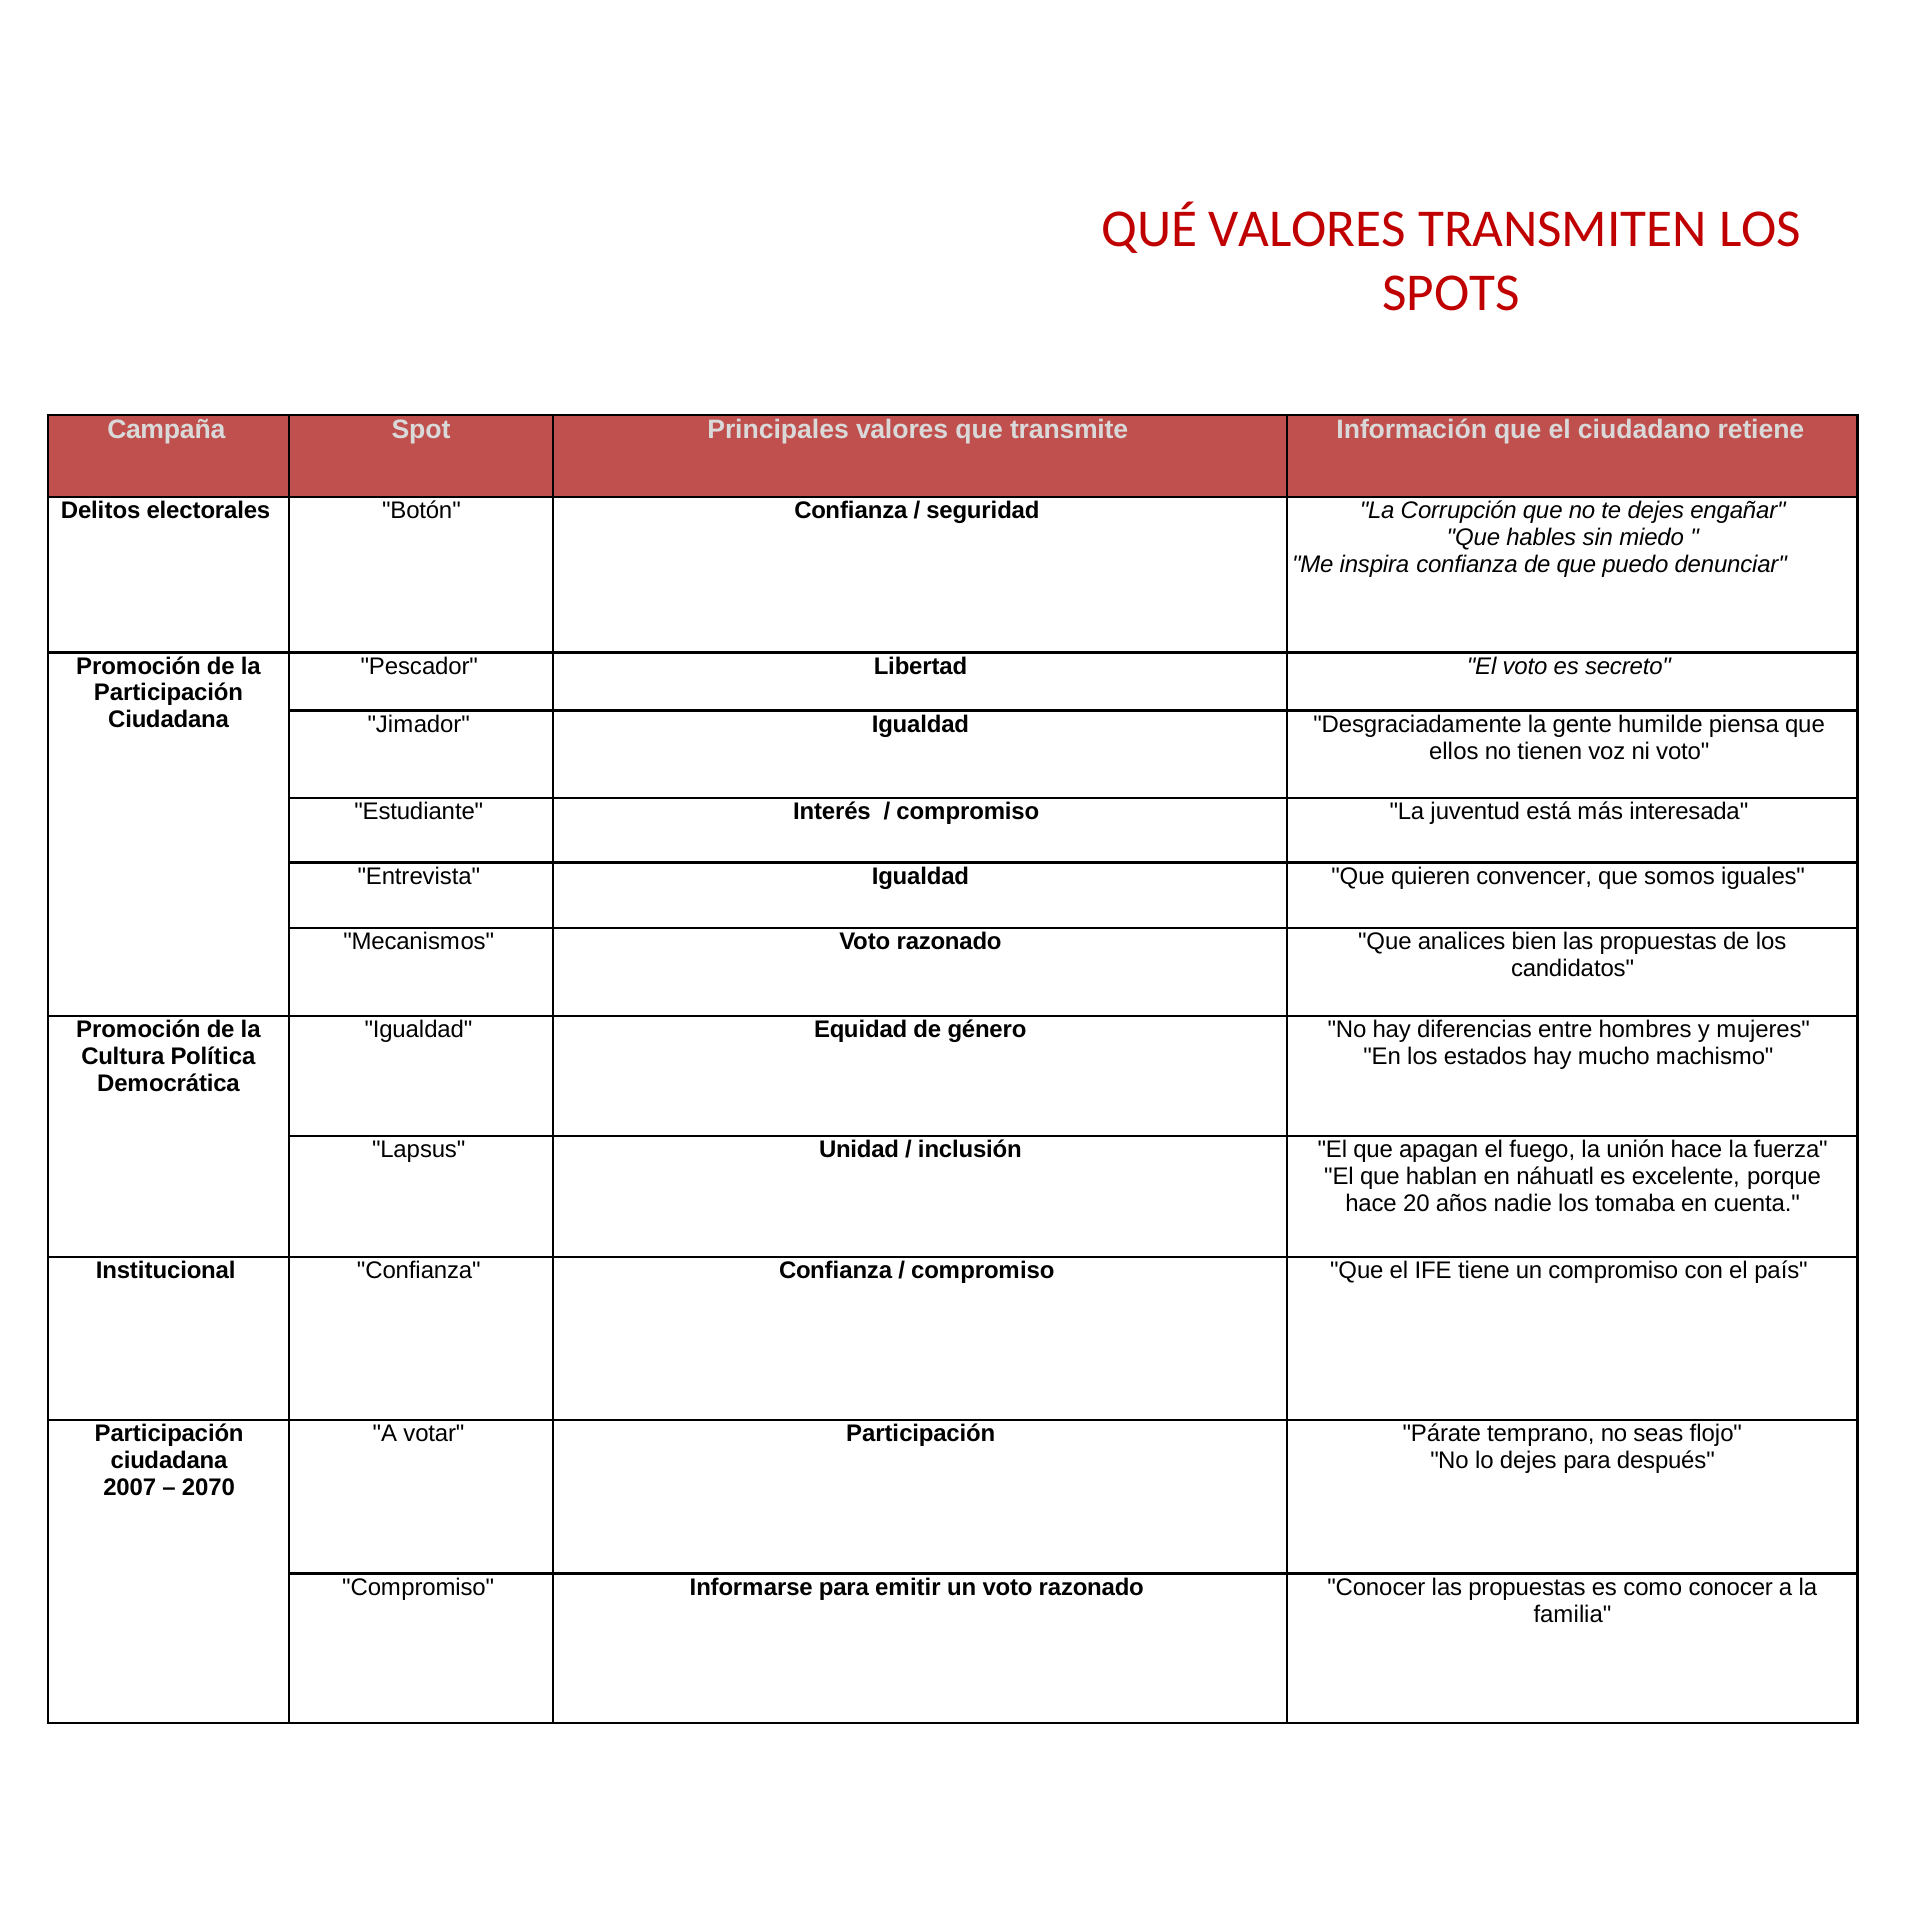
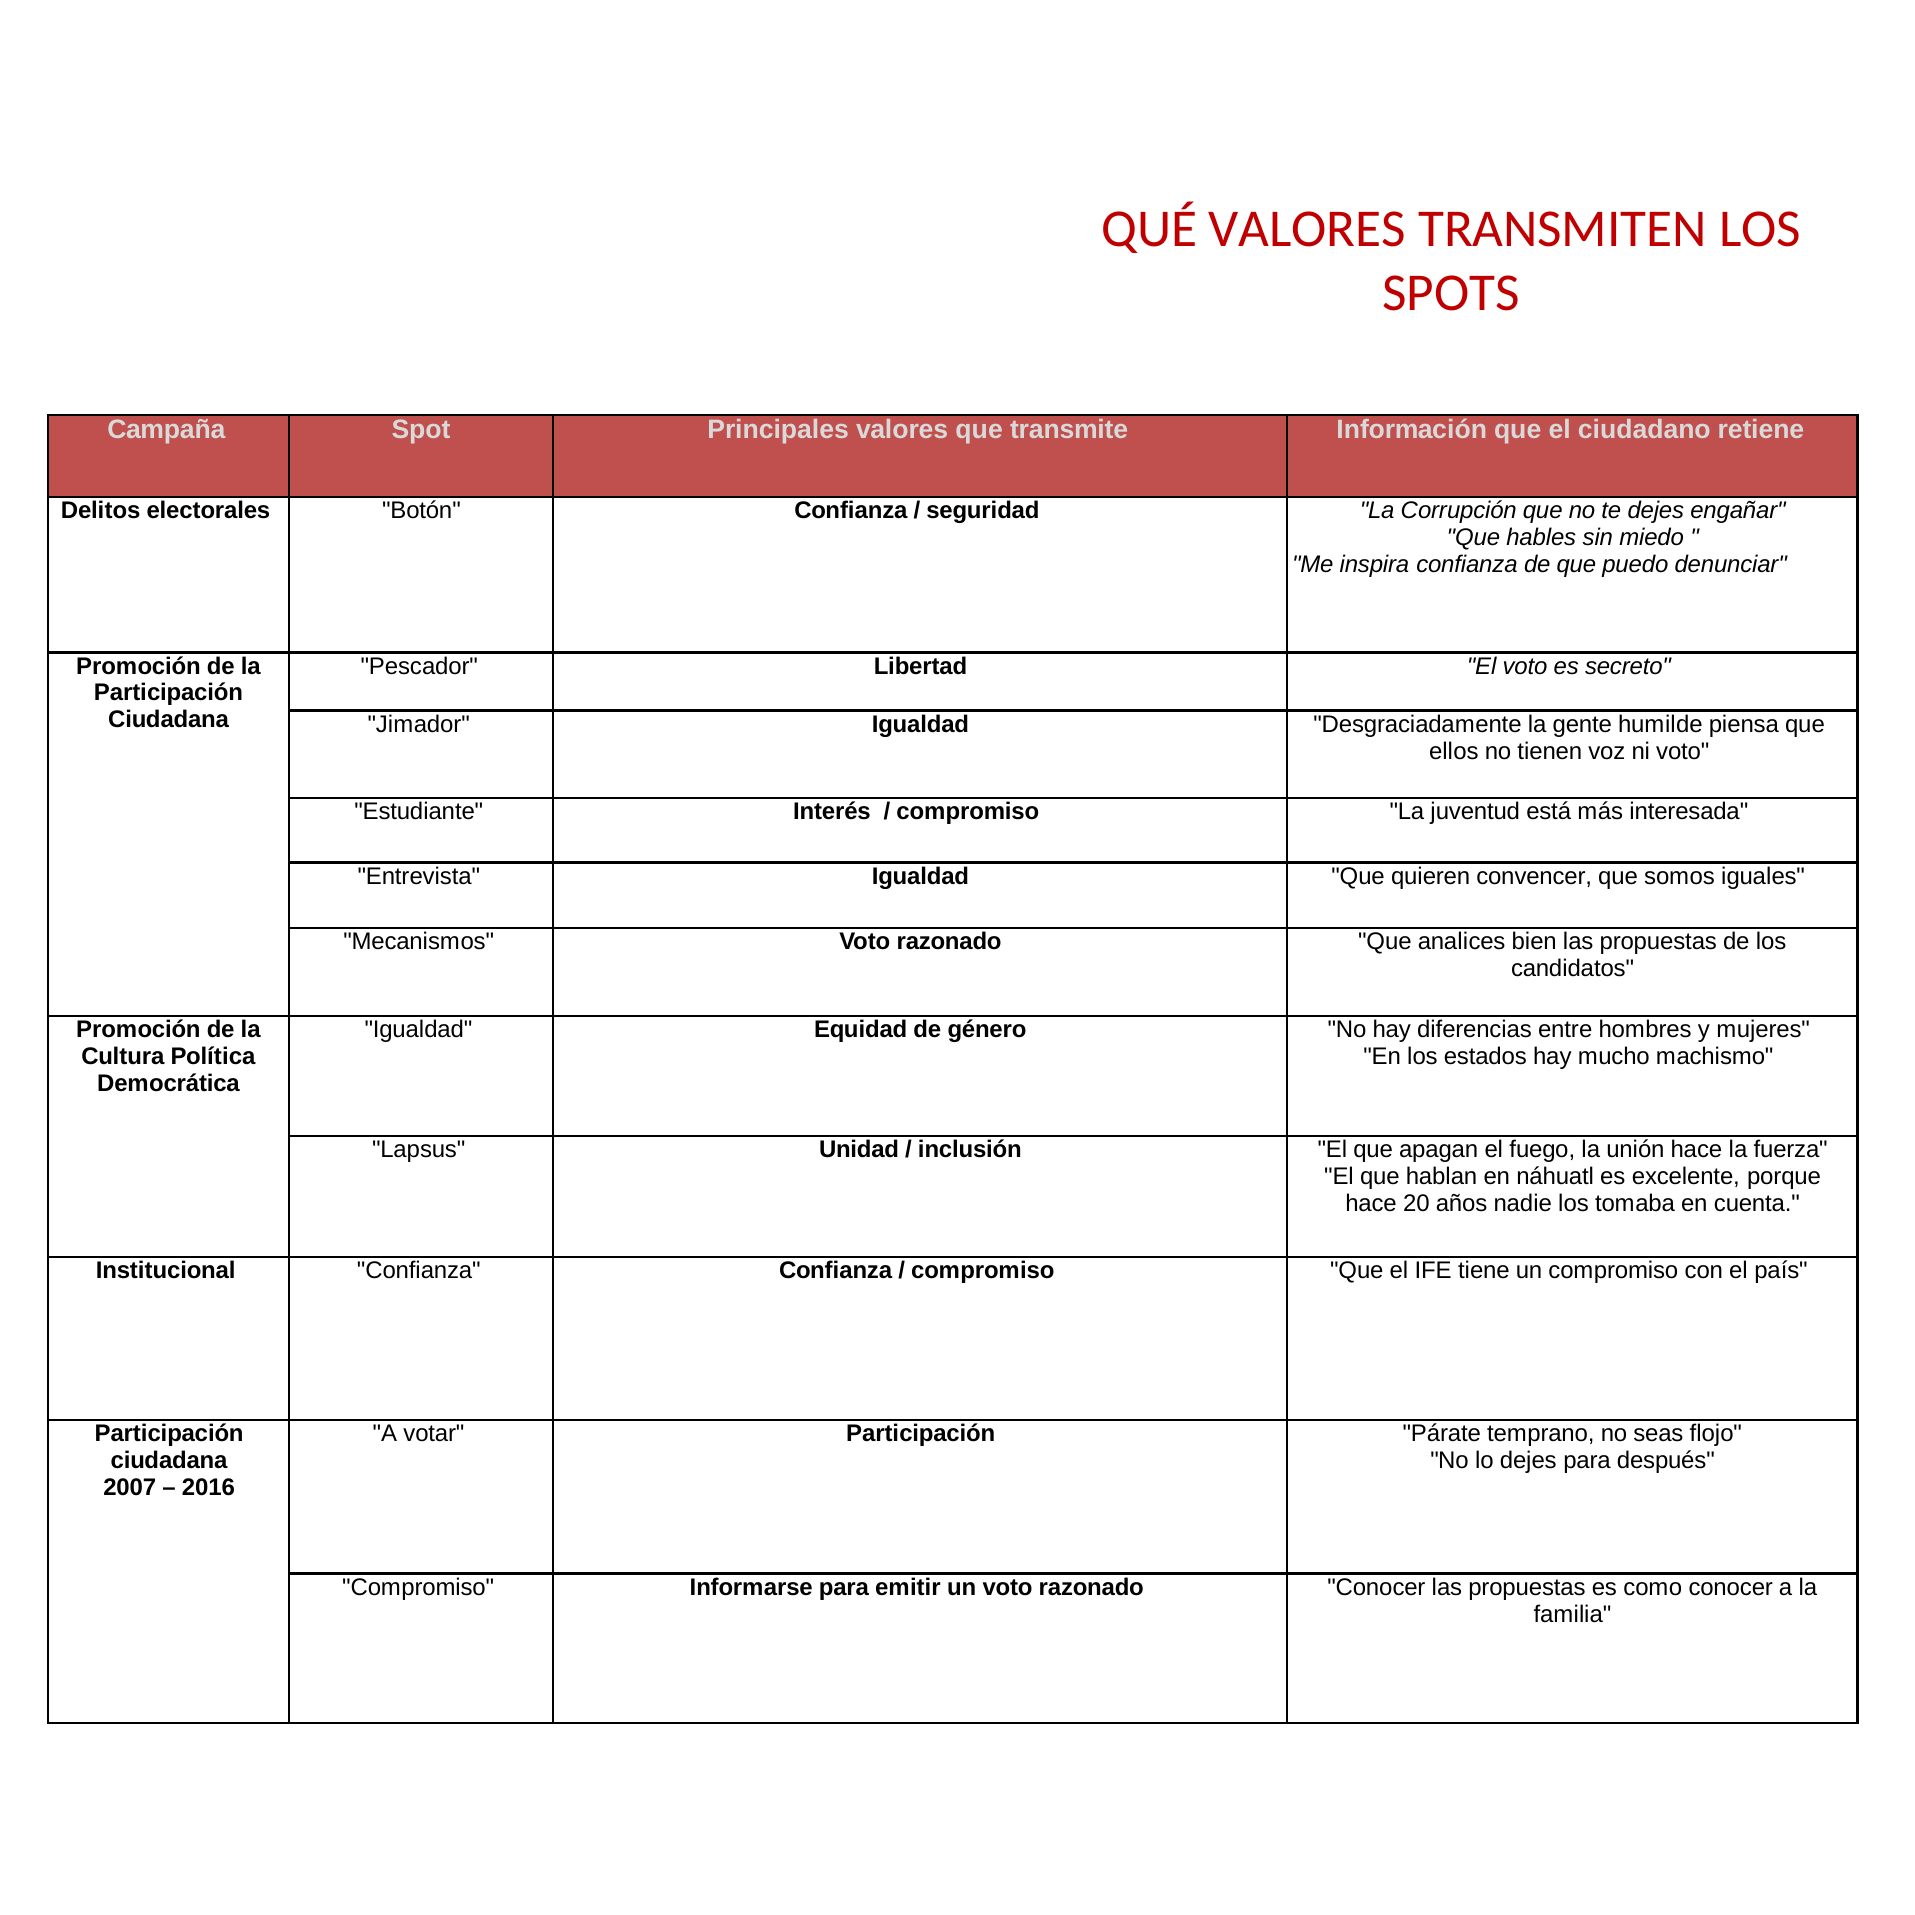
2070: 2070 -> 2016
